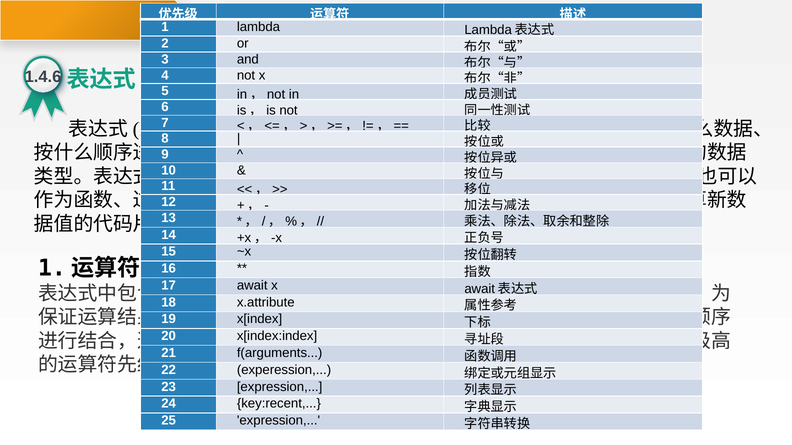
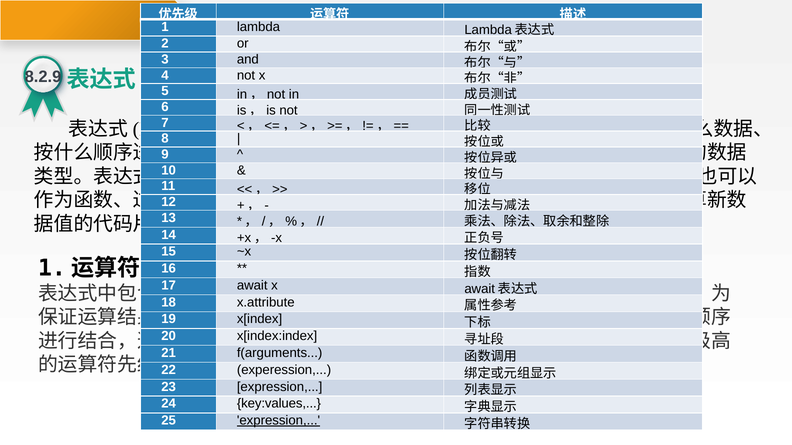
1.4.6: 1.4.6 -> 8.2.9
key:recent: key:recent -> key:values
expression at (279, 421) underline: none -> present
